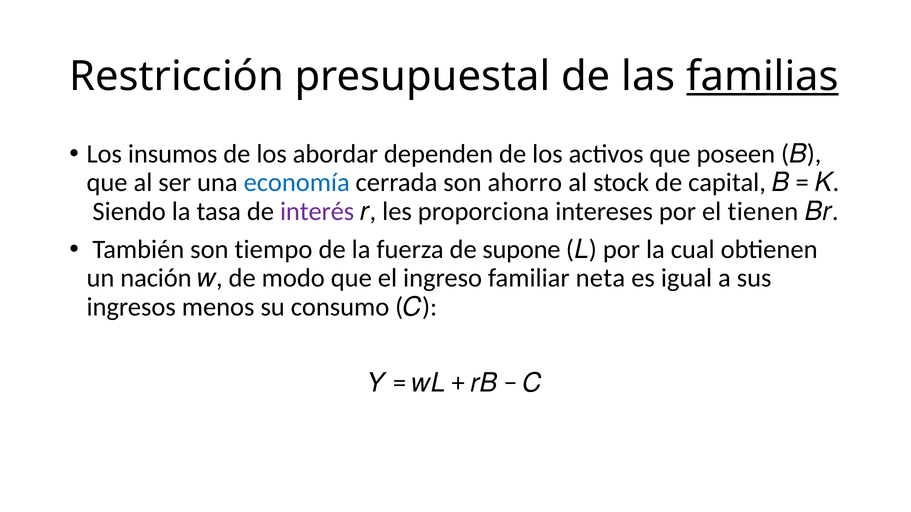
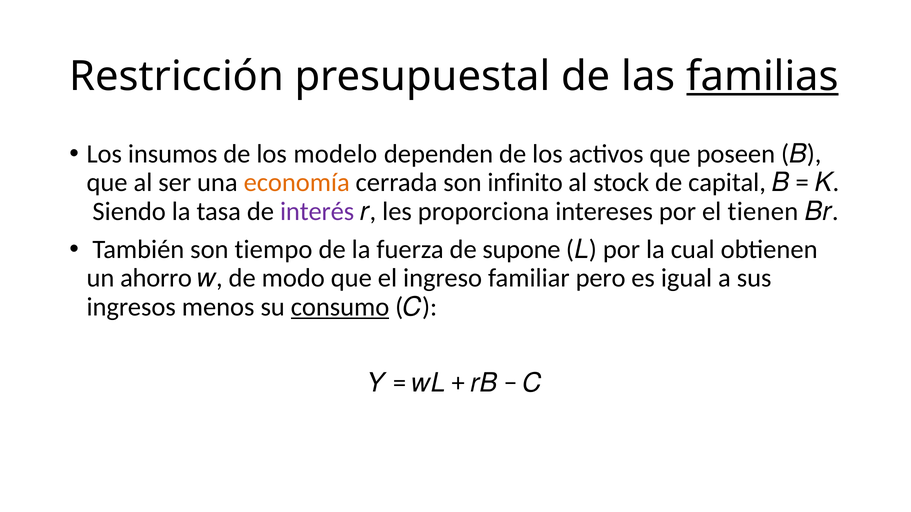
abordar: abordar -> modelo
economía colour: blue -> orange
ahorro: ahorro -> infinito
nación: nación -> ahorro
neta: neta -> pero
consumo underline: none -> present
